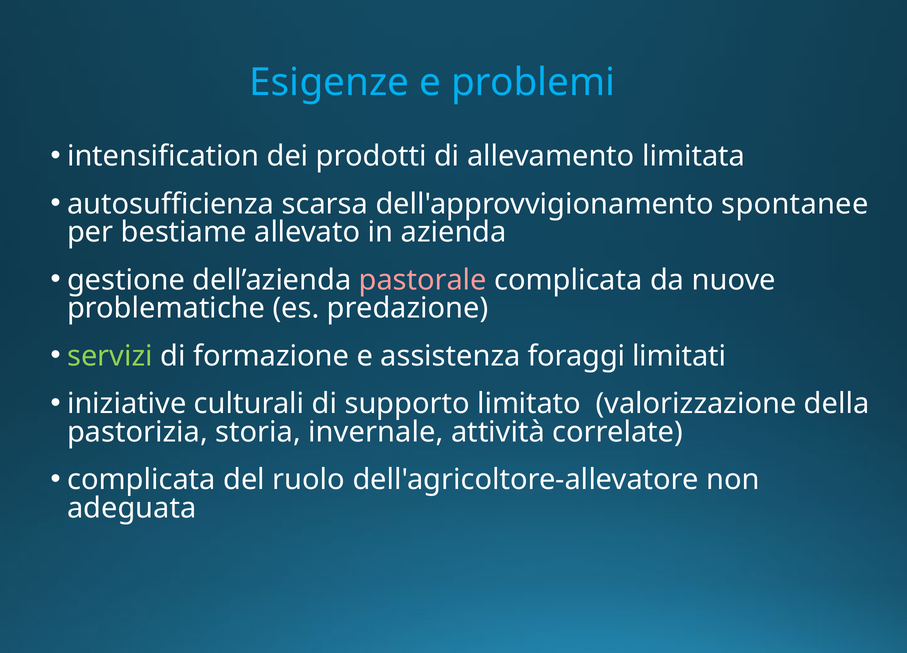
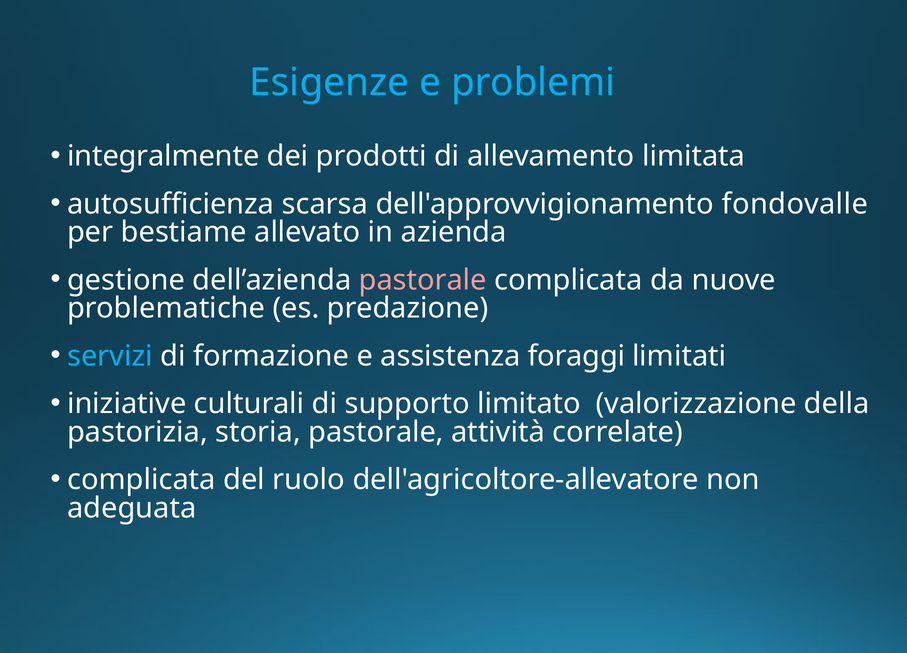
intensification: intensification -> integralmente
spontanee: spontanee -> fondovalle
servizi colour: light green -> light blue
storia invernale: invernale -> pastorale
